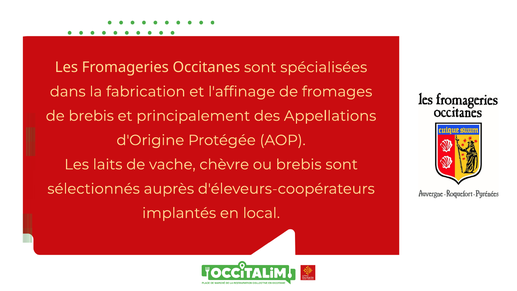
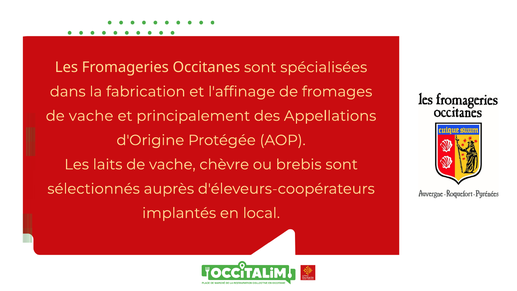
brebis at (91, 116): brebis -> vache
